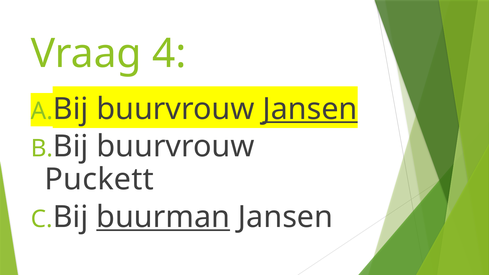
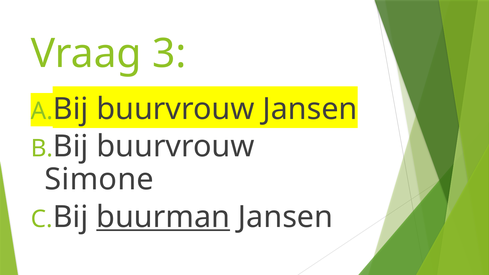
4: 4 -> 3
Jansen at (310, 109) underline: present -> none
Puckett: Puckett -> Simone
